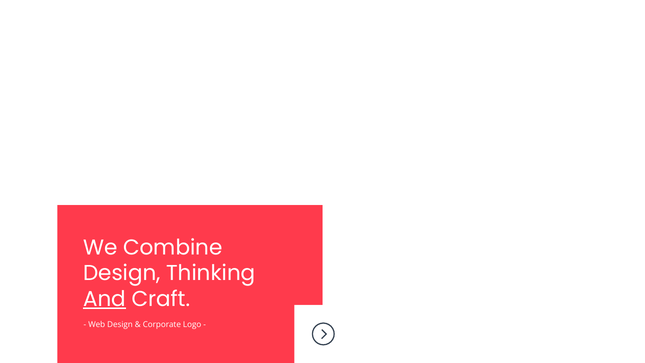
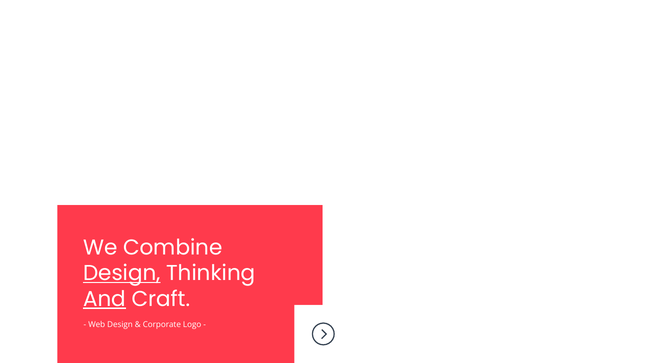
Design at (122, 273) underline: none -> present
